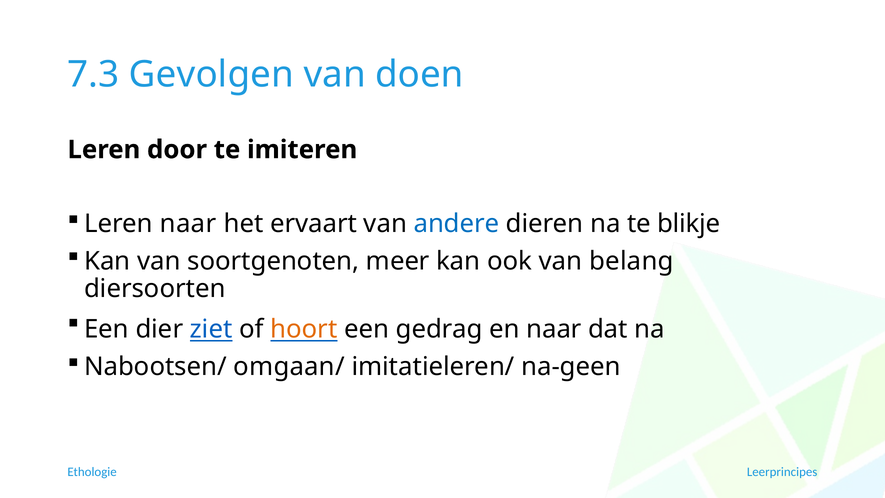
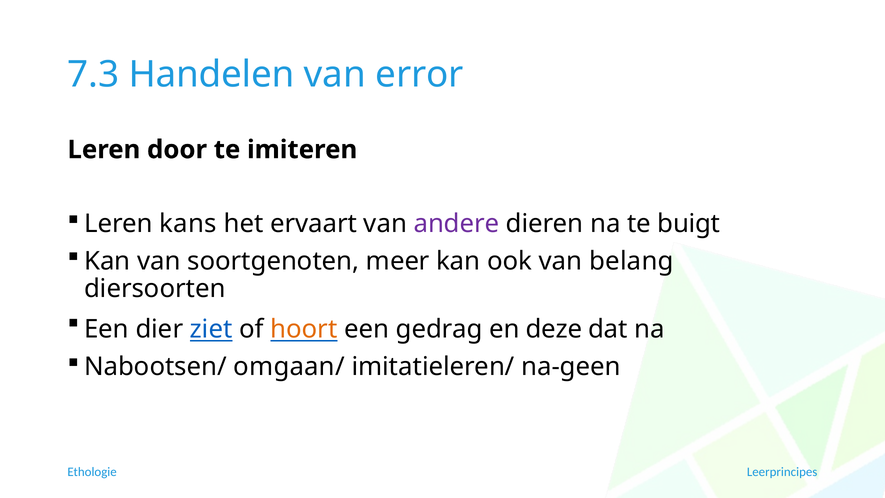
Gevolgen: Gevolgen -> Handelen
doen: doen -> error
Leren naar: naar -> kans
andere colour: blue -> purple
blikje: blikje -> buigt
en naar: naar -> deze
